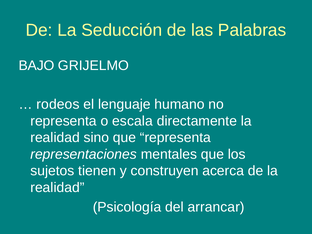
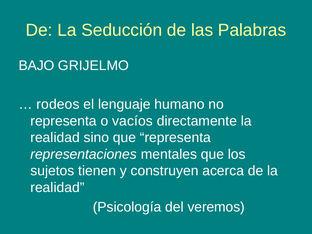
escala: escala -> vacíos
arrancar: arrancar -> veremos
